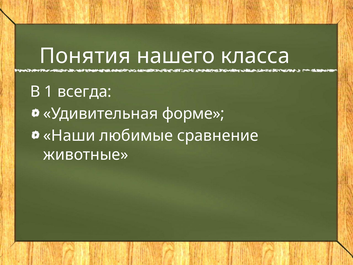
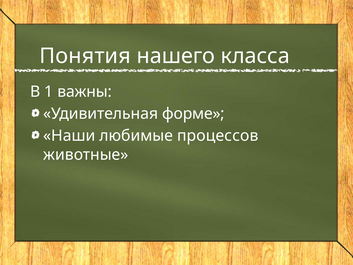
всегда: всегда -> важны
сравнение: сравнение -> процессов
